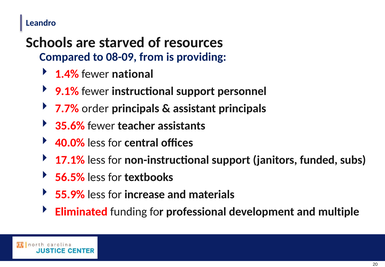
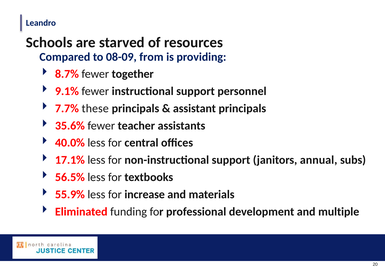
1.4%: 1.4% -> 8.7%
national: national -> together
order: order -> these
funded: funded -> annual
